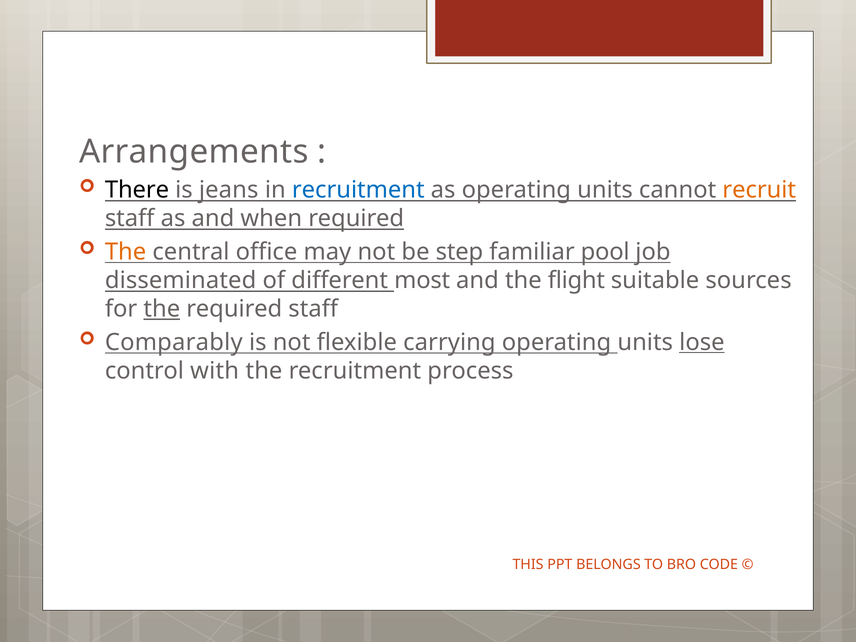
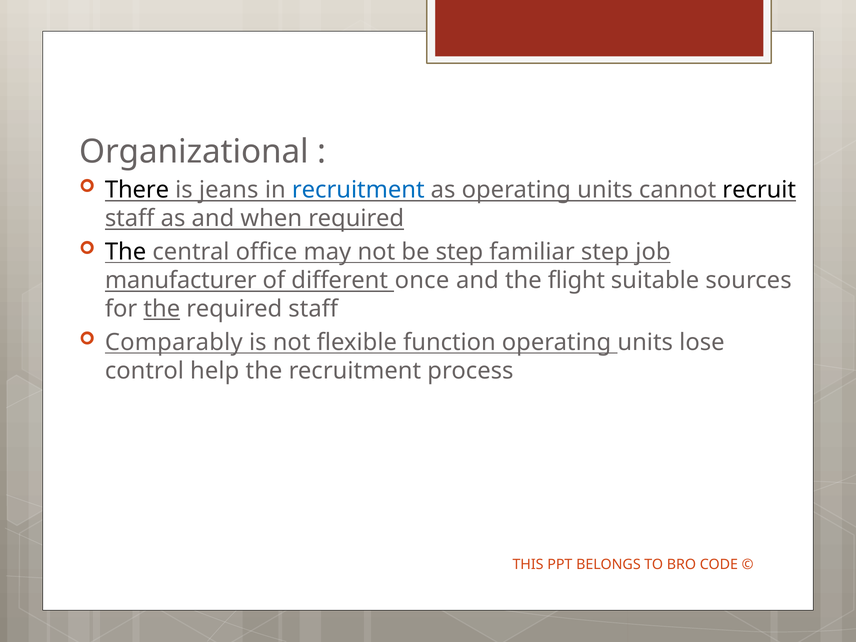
Arrangements: Arrangements -> Organizational
recruit colour: orange -> black
The at (126, 252) colour: orange -> black
familiar pool: pool -> step
disseminated: disseminated -> manufacturer
most: most -> once
carrying: carrying -> function
lose underline: present -> none
with: with -> help
